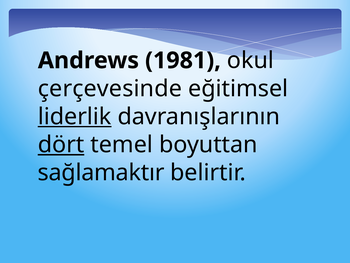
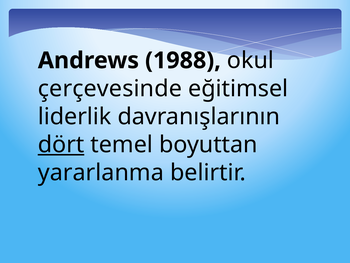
1981: 1981 -> 1988
liderlik underline: present -> none
sağlamaktır: sağlamaktır -> yararlanma
